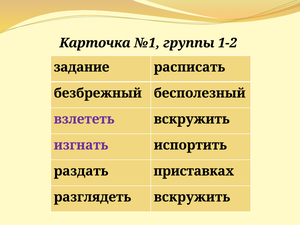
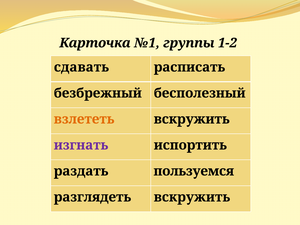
задание: задание -> сдавать
взлететь colour: purple -> orange
приставках: приставках -> пользуемся
